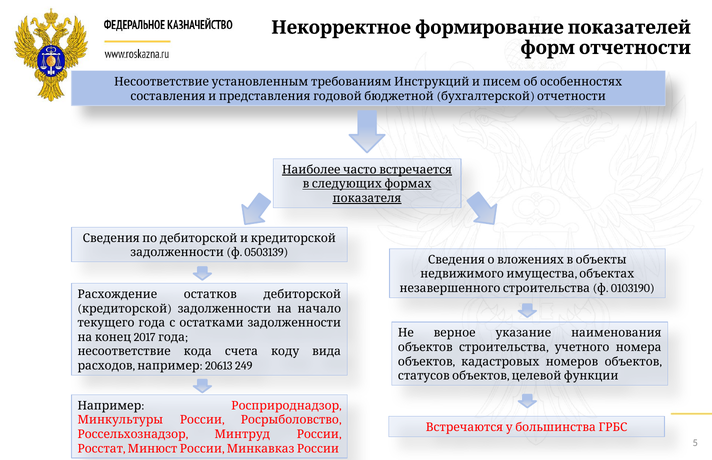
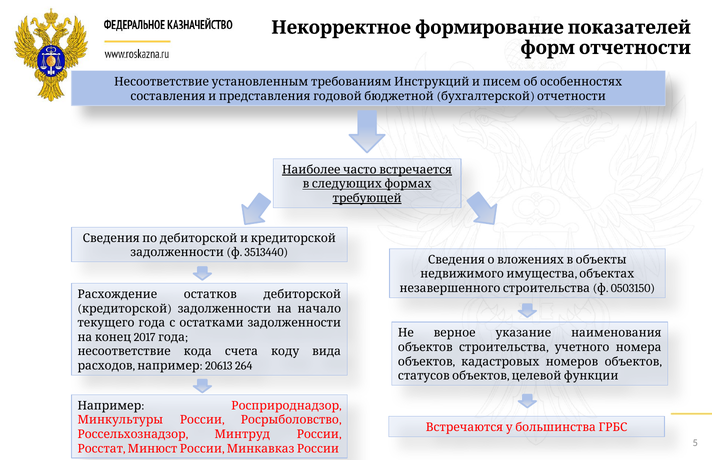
показателя: показателя -> требующей
0503139: 0503139 -> 3513440
0103190: 0103190 -> 0503150
249: 249 -> 264
